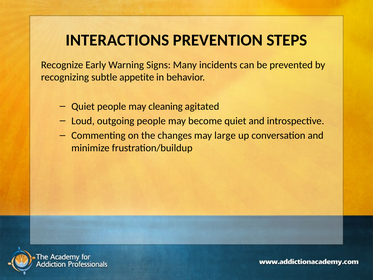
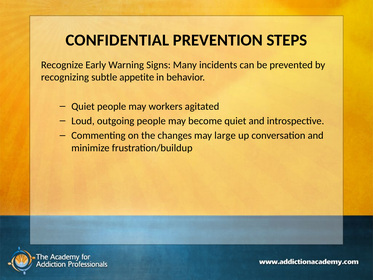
INTERACTIONS: INTERACTIONS -> CONFIDENTIAL
cleaning: cleaning -> workers
